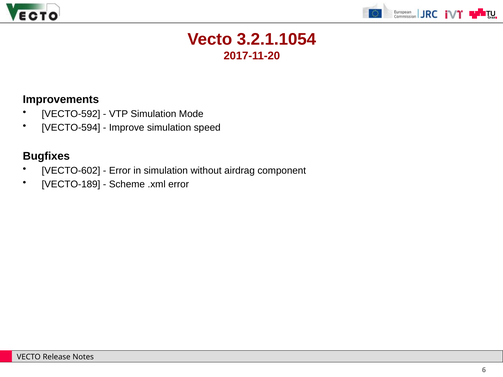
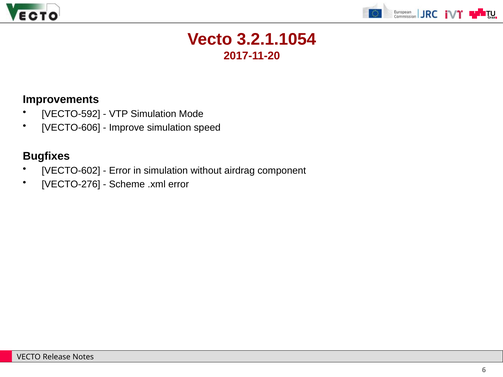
VECTO-594: VECTO-594 -> VECTO-606
VECTO-189: VECTO-189 -> VECTO-276
